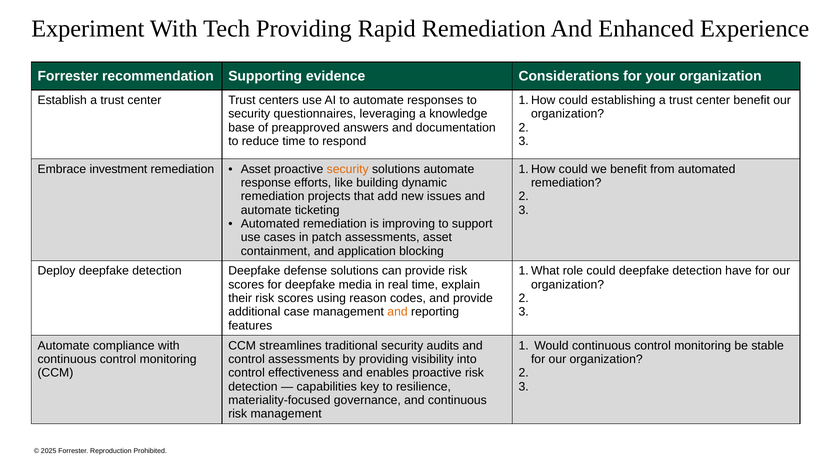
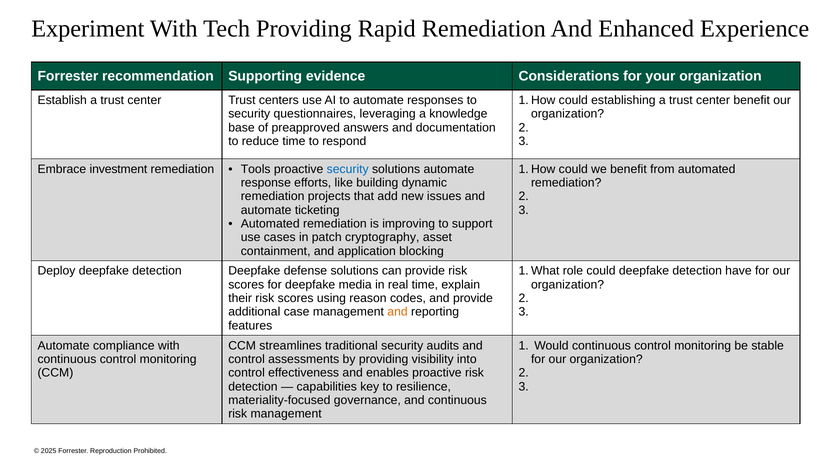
Asset at (256, 169): Asset -> Tools
security at (348, 169) colour: orange -> blue
patch assessments: assessments -> cryptography
